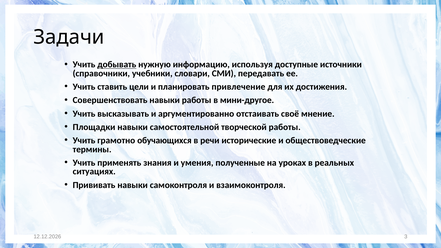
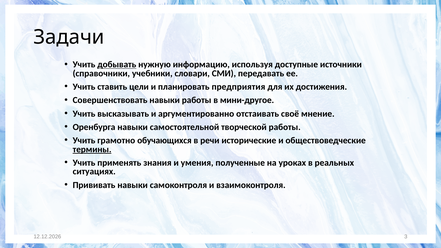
привлечение: привлечение -> предприятия
Площадки: Площадки -> Оренбурга
термины underline: none -> present
